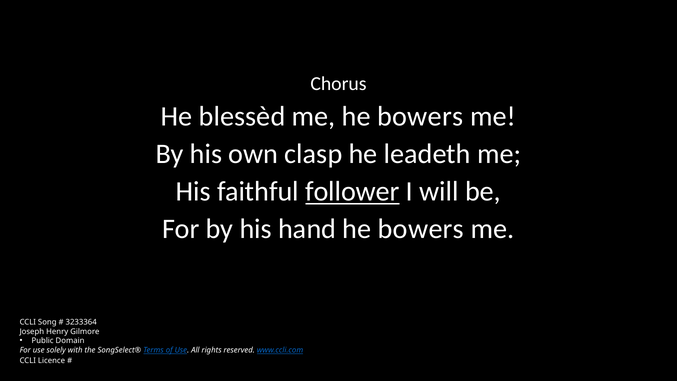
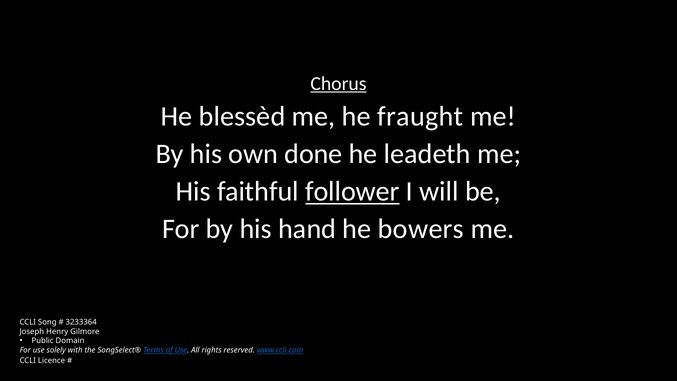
Chorus underline: none -> present
me he bowers: bowers -> fraught
clasp: clasp -> done
